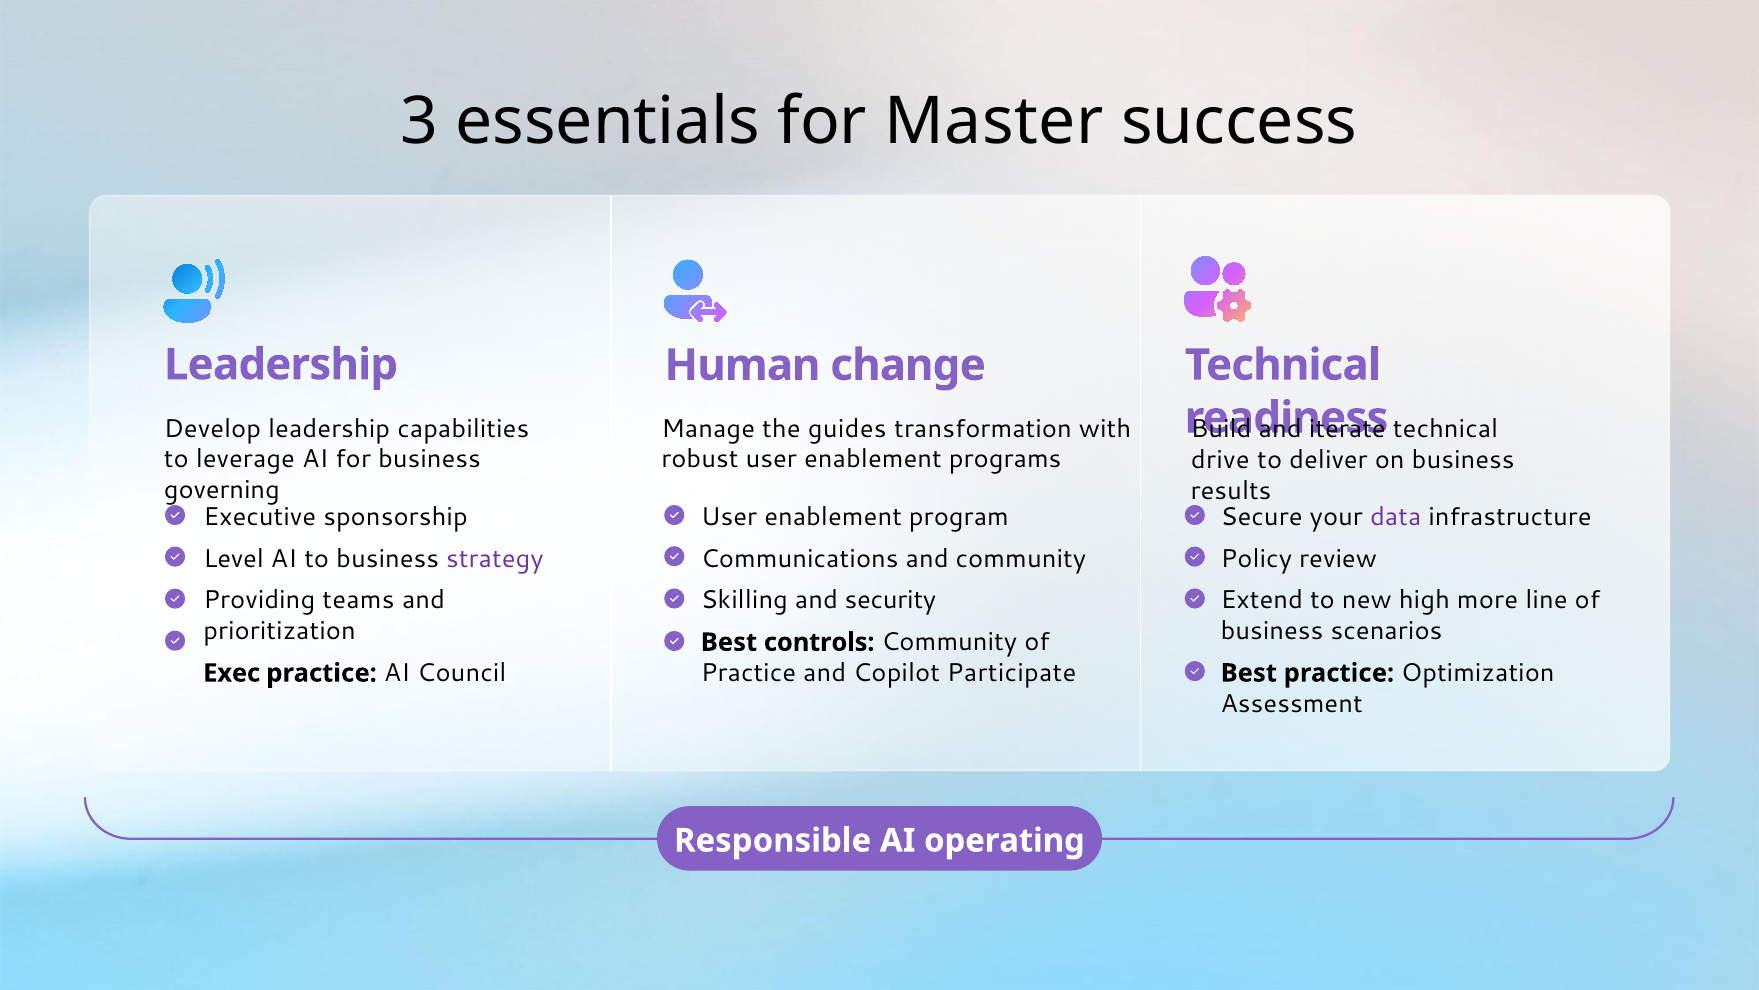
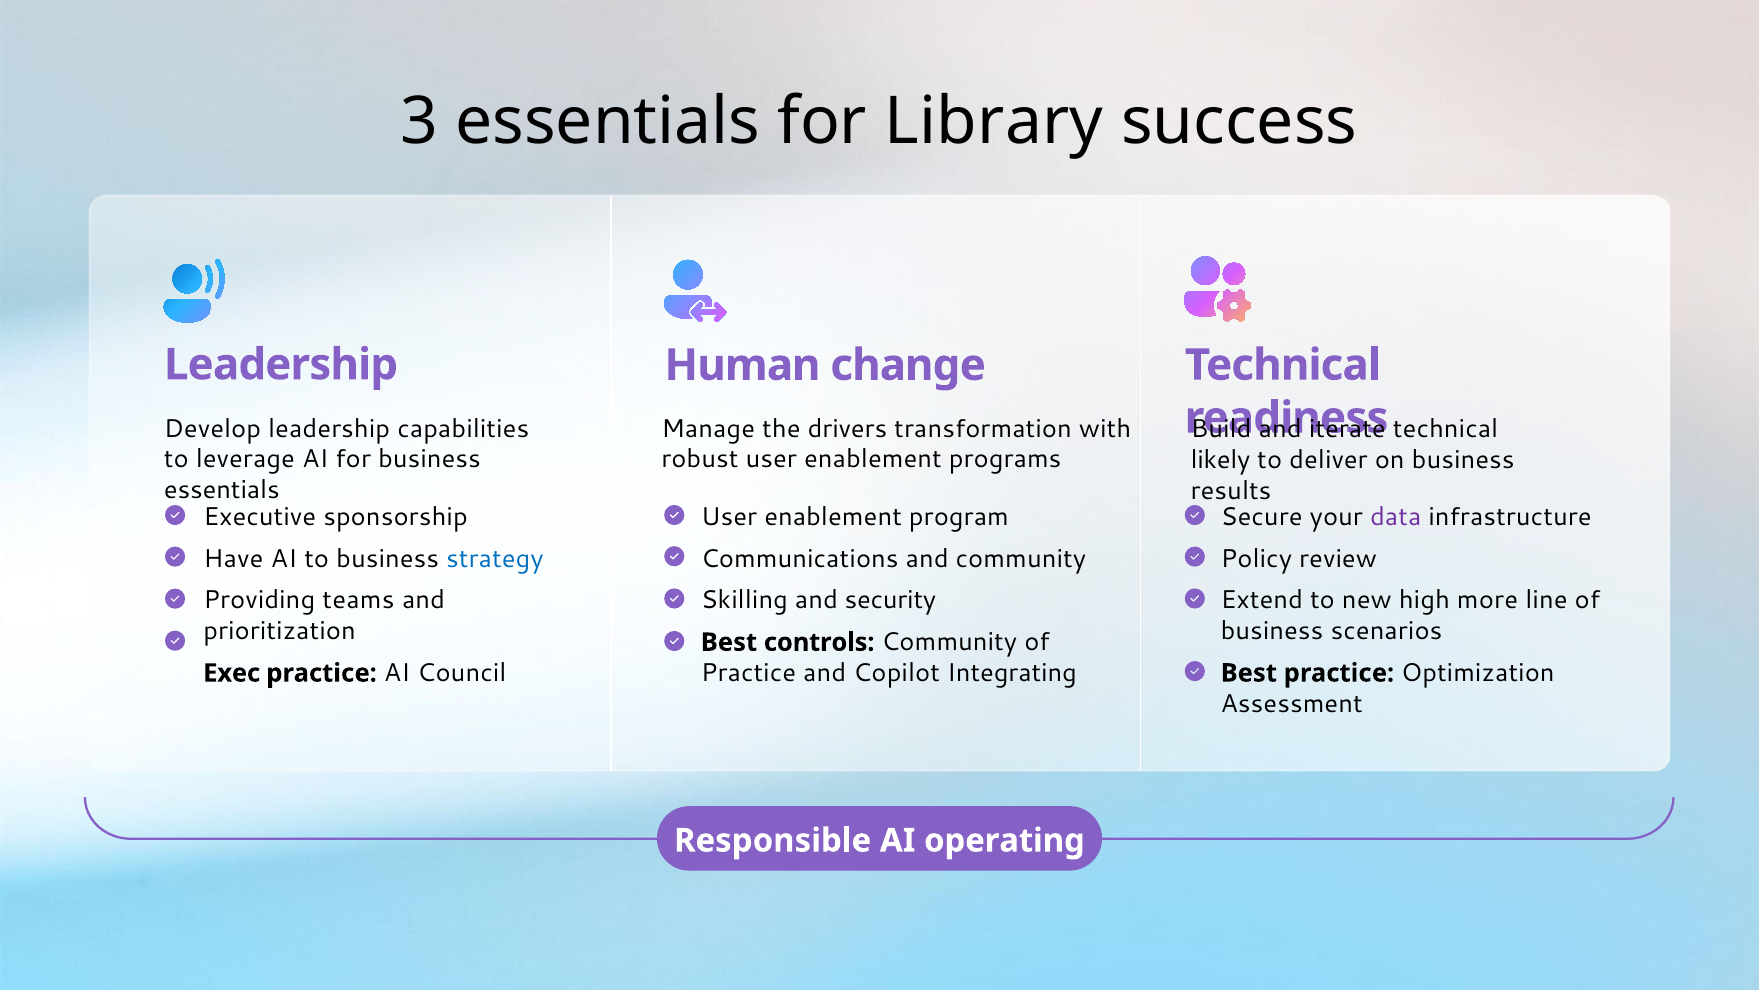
Master: Master -> Library
guides: guides -> drivers
drive: drive -> likely
governing at (222, 490): governing -> essentials
Level: Level -> Have
strategy colour: purple -> blue
Participate: Participate -> Integrating
